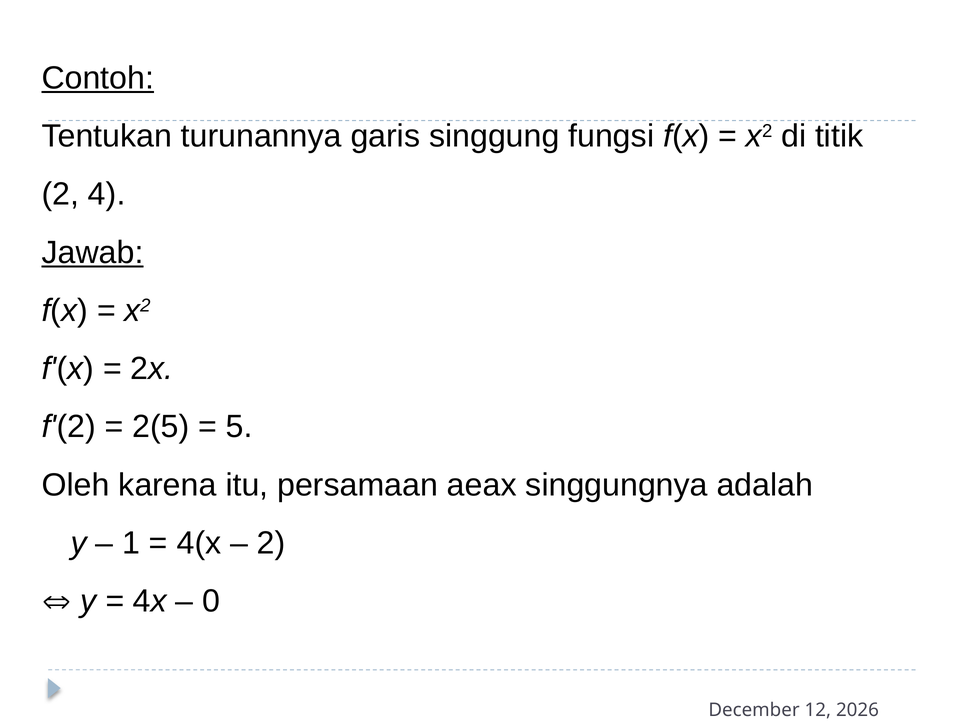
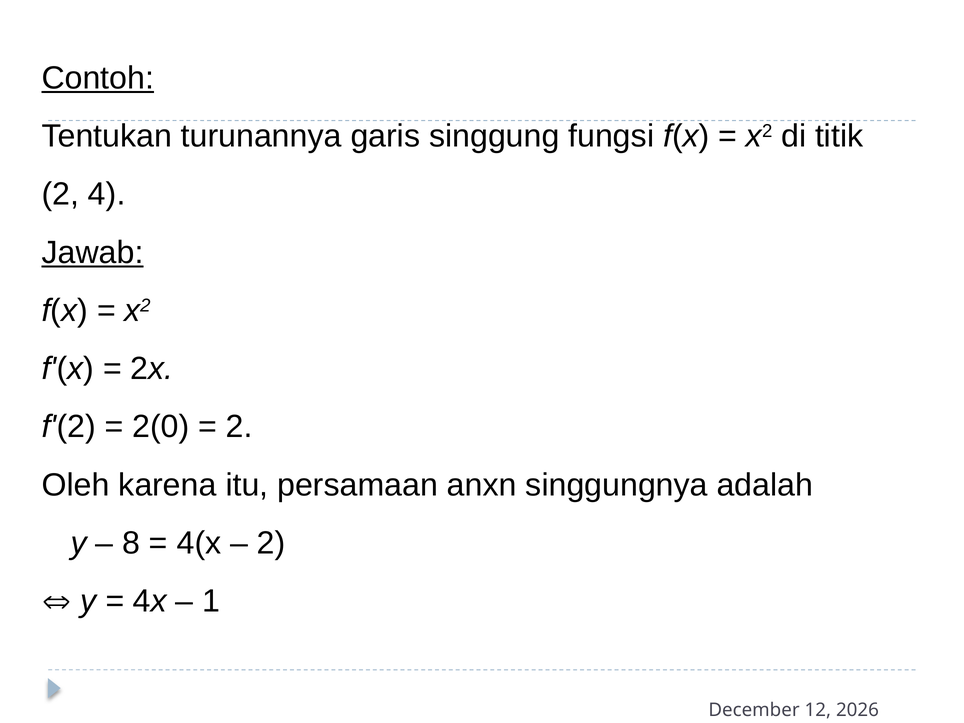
2(5: 2(5 -> 2(0
5 at (239, 427): 5 -> 2
aeax: aeax -> anxn
1: 1 -> 8
0: 0 -> 1
